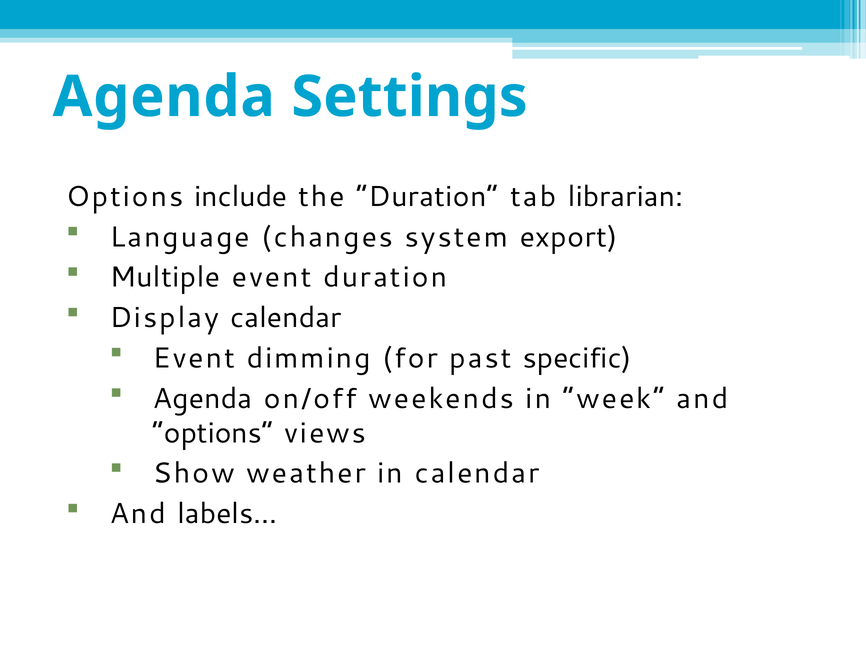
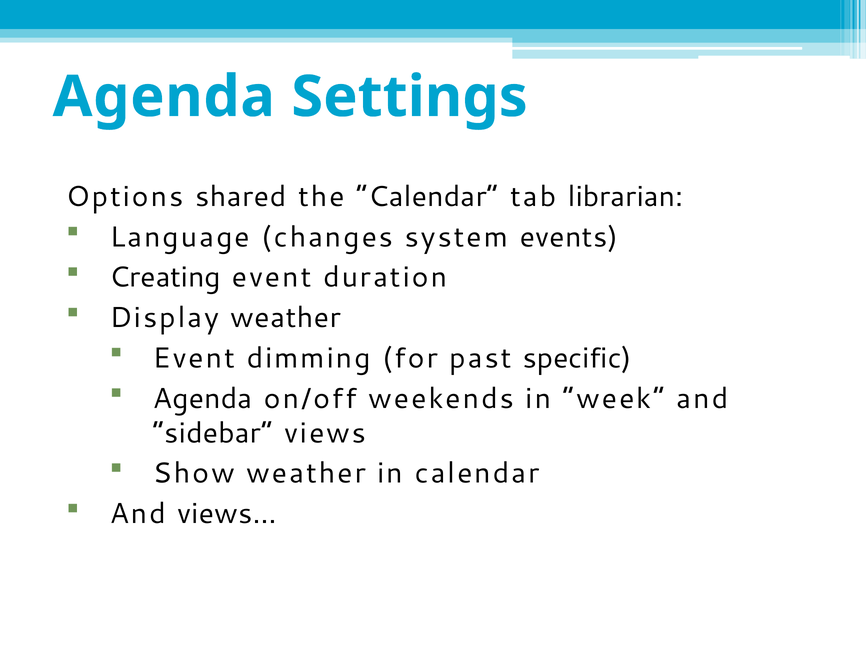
include: include -> shared
the Duration: Duration -> Calendar
export: export -> events
Multiple: Multiple -> Creating
Display calendar: calendar -> weather
”options: ”options -> ”sidebar
labels…: labels… -> views…
